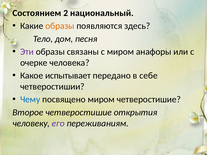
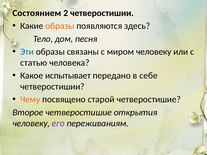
2 национальный: национальный -> четверостишии
Эти colour: purple -> blue
миром анафоры: анафоры -> человеку
очерке: очерке -> статью
Чему colour: blue -> orange
посвящено миром: миром -> старой
